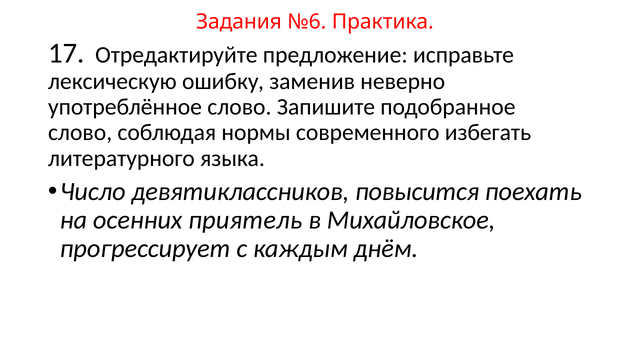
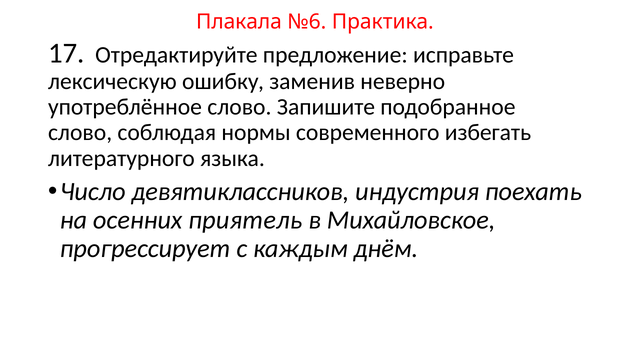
Задания: Задания -> Плакала
повысится: повысится -> индустрия
